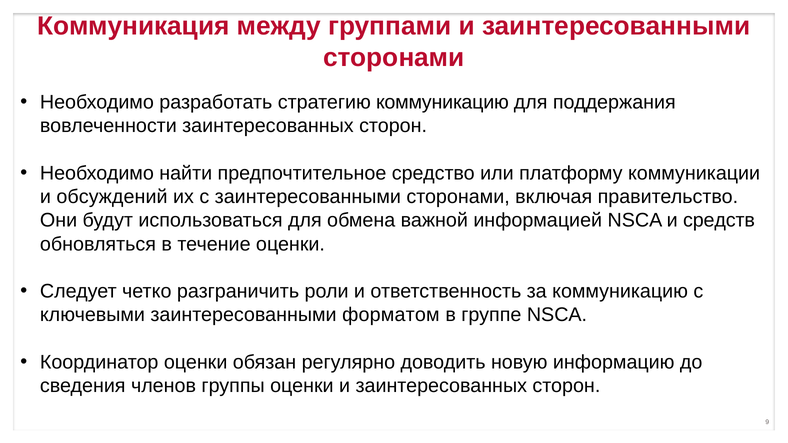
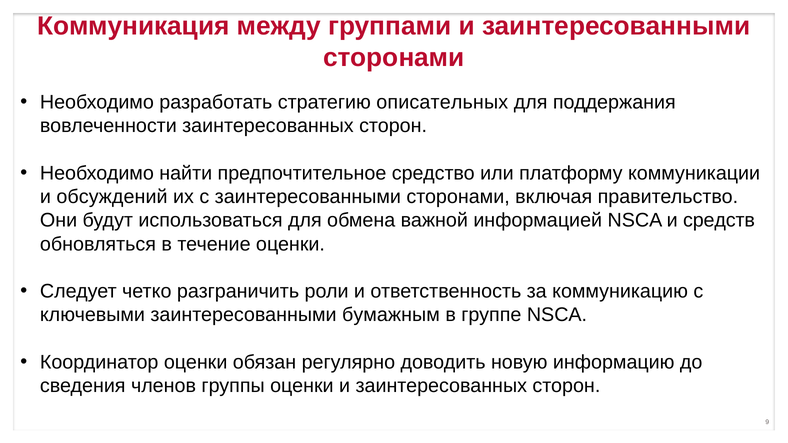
стратегию коммуникацию: коммуникацию -> описательных
форматом: форматом -> бумажным
